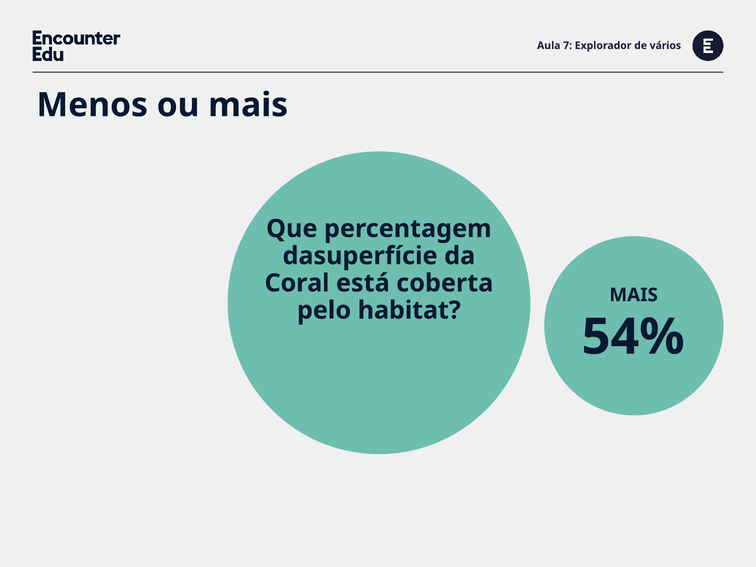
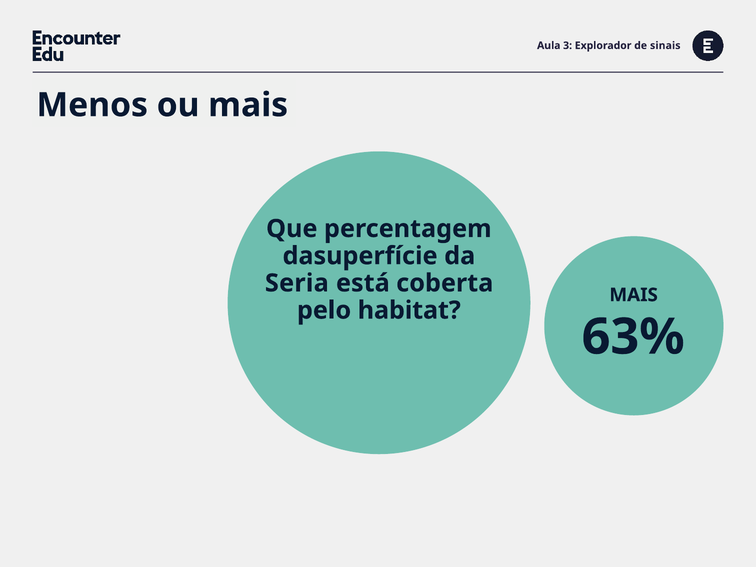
7: 7 -> 3
vários: vários -> sinais
Coral: Coral -> Seria
54%: 54% -> 63%
